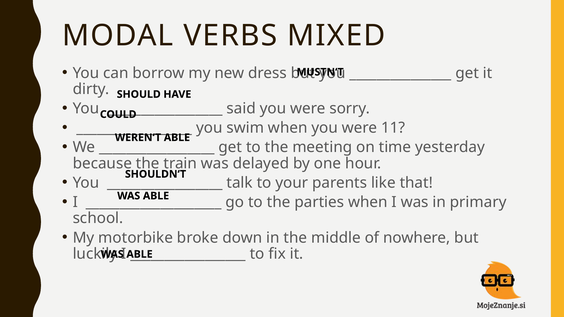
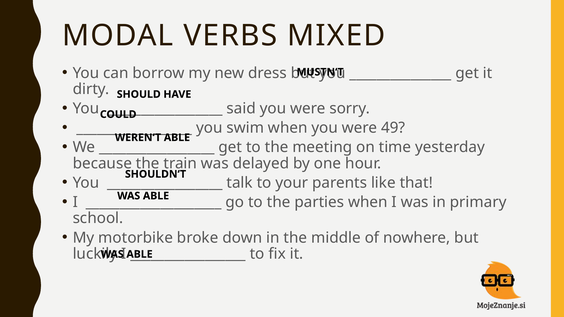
11: 11 -> 49
